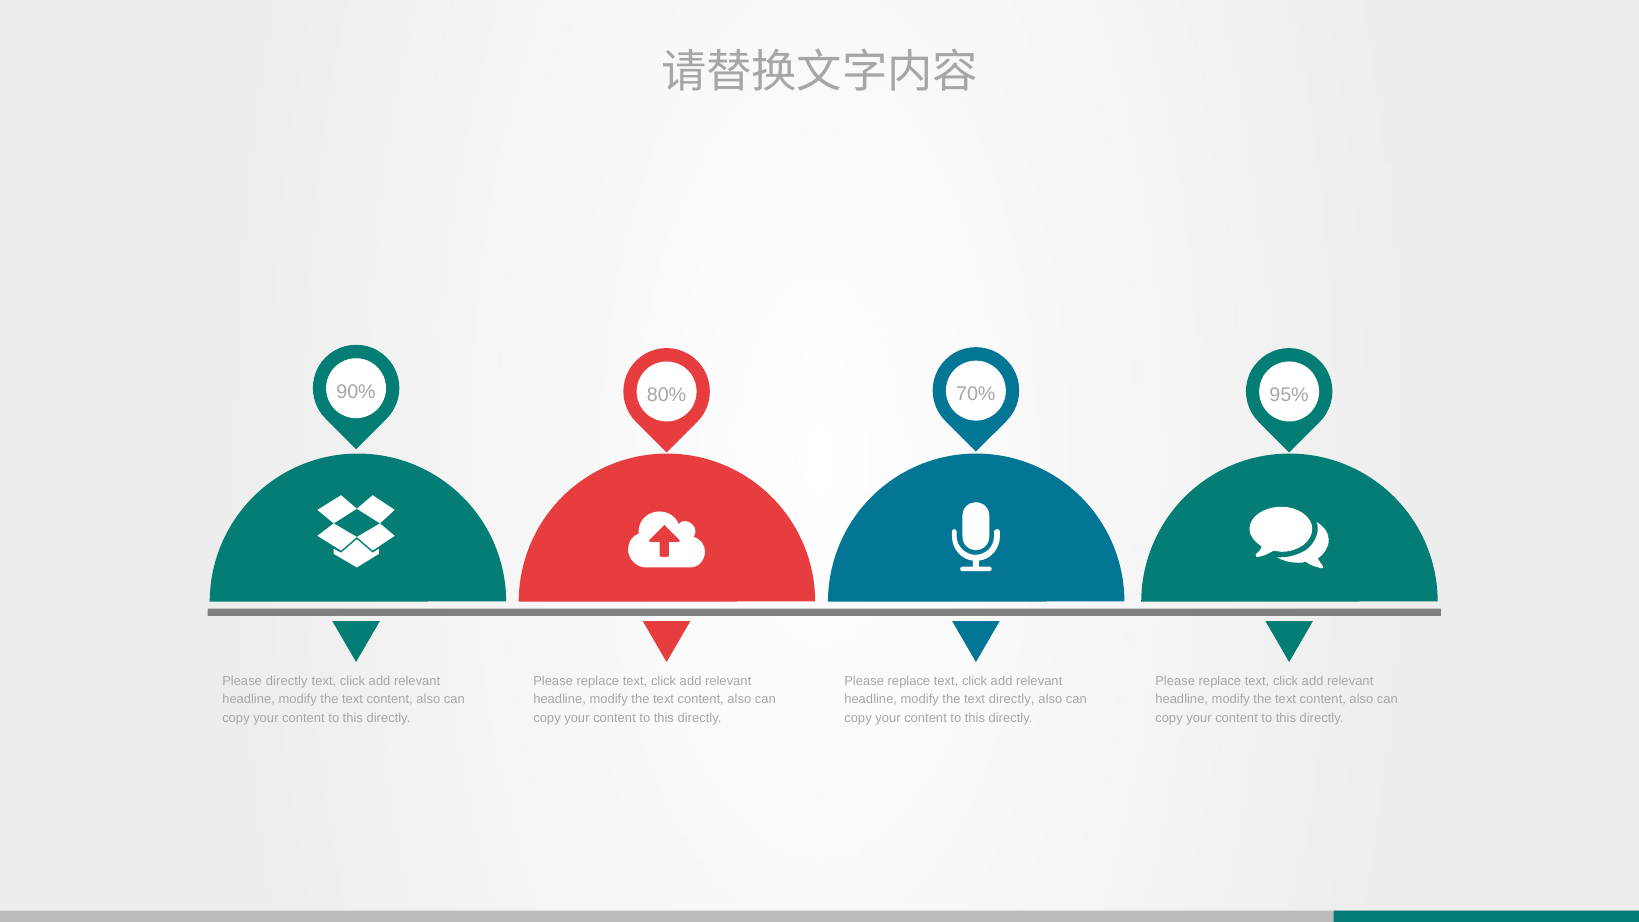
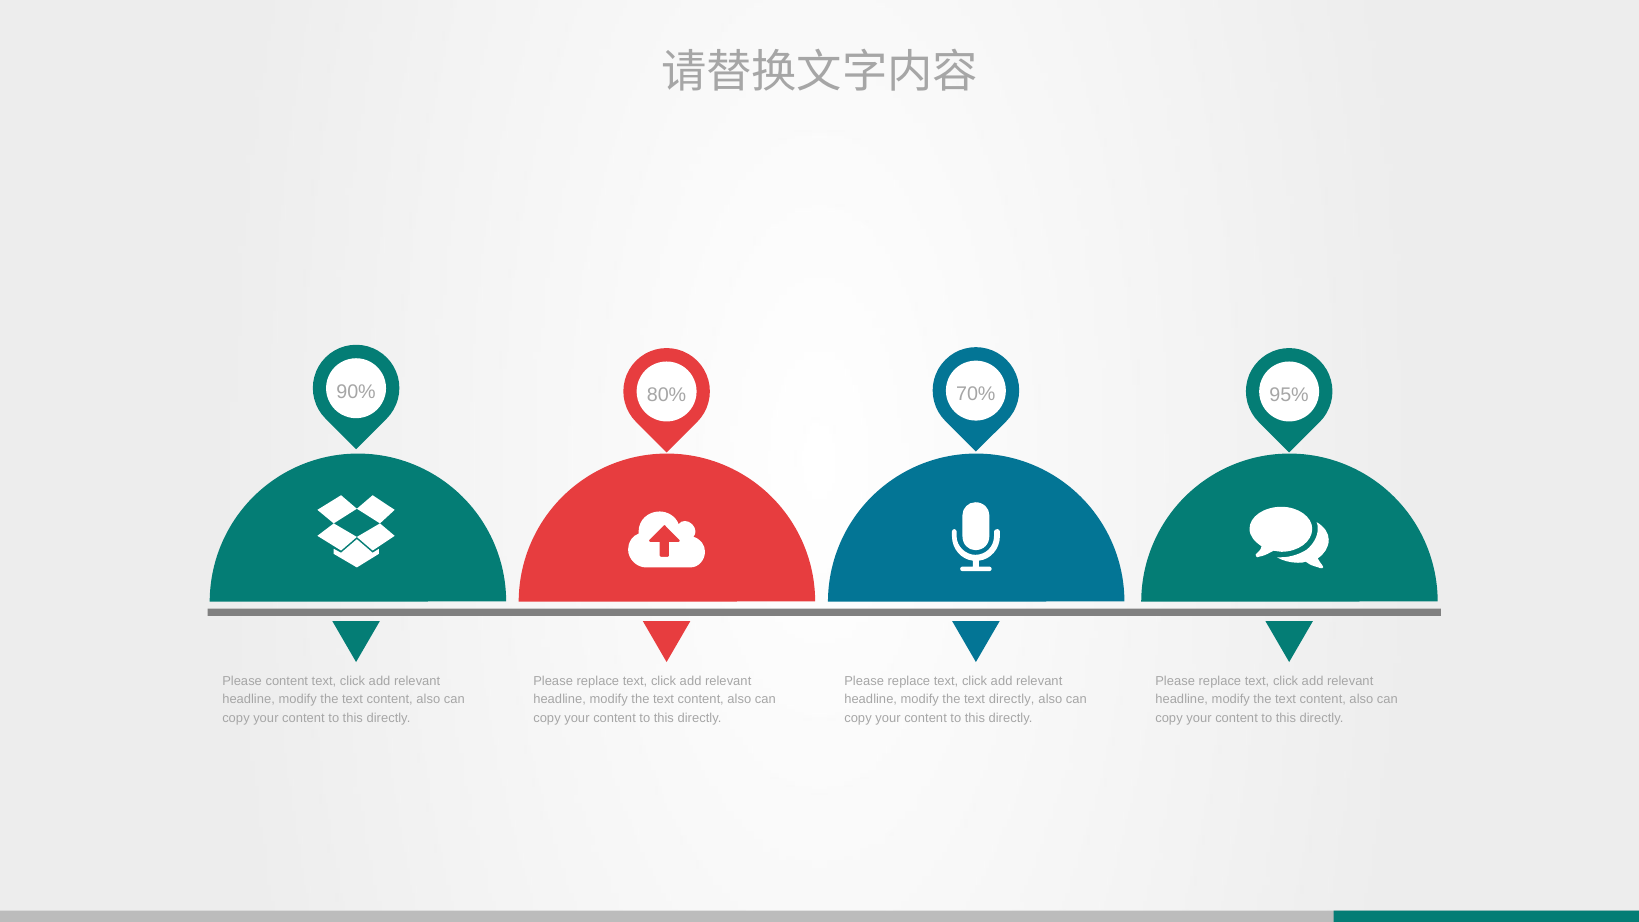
Please directly: directly -> content
